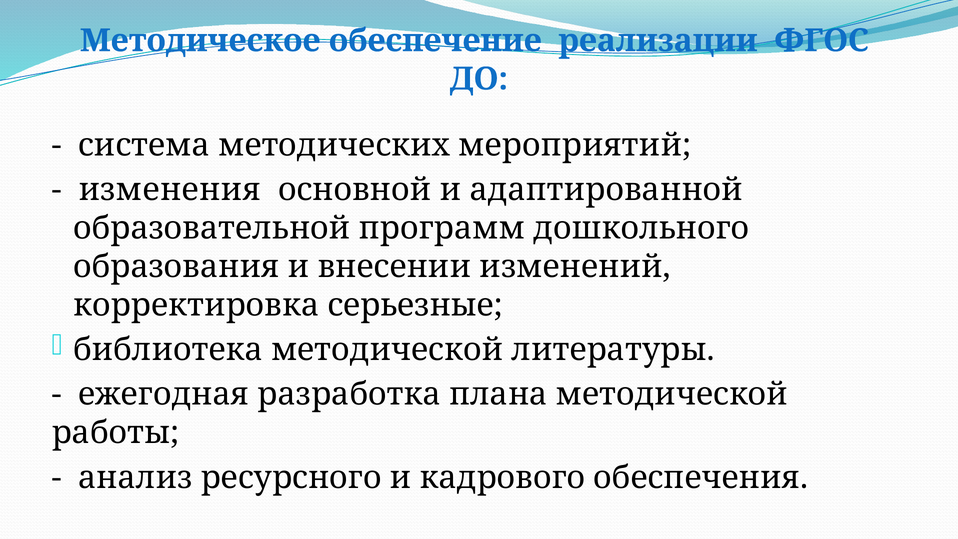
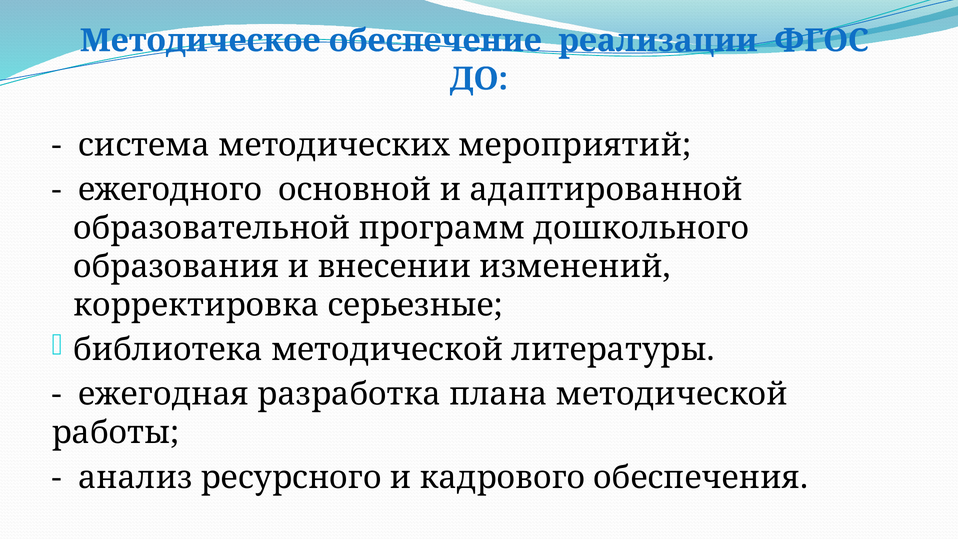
изменения: изменения -> ежегодного
